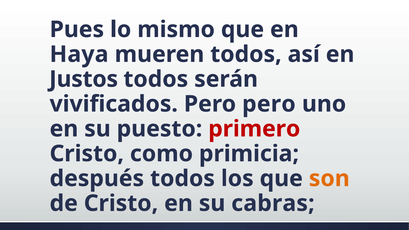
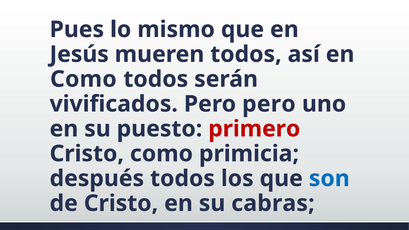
Haya: Haya -> Jesús
Justos at (84, 79): Justos -> Como
son colour: orange -> blue
